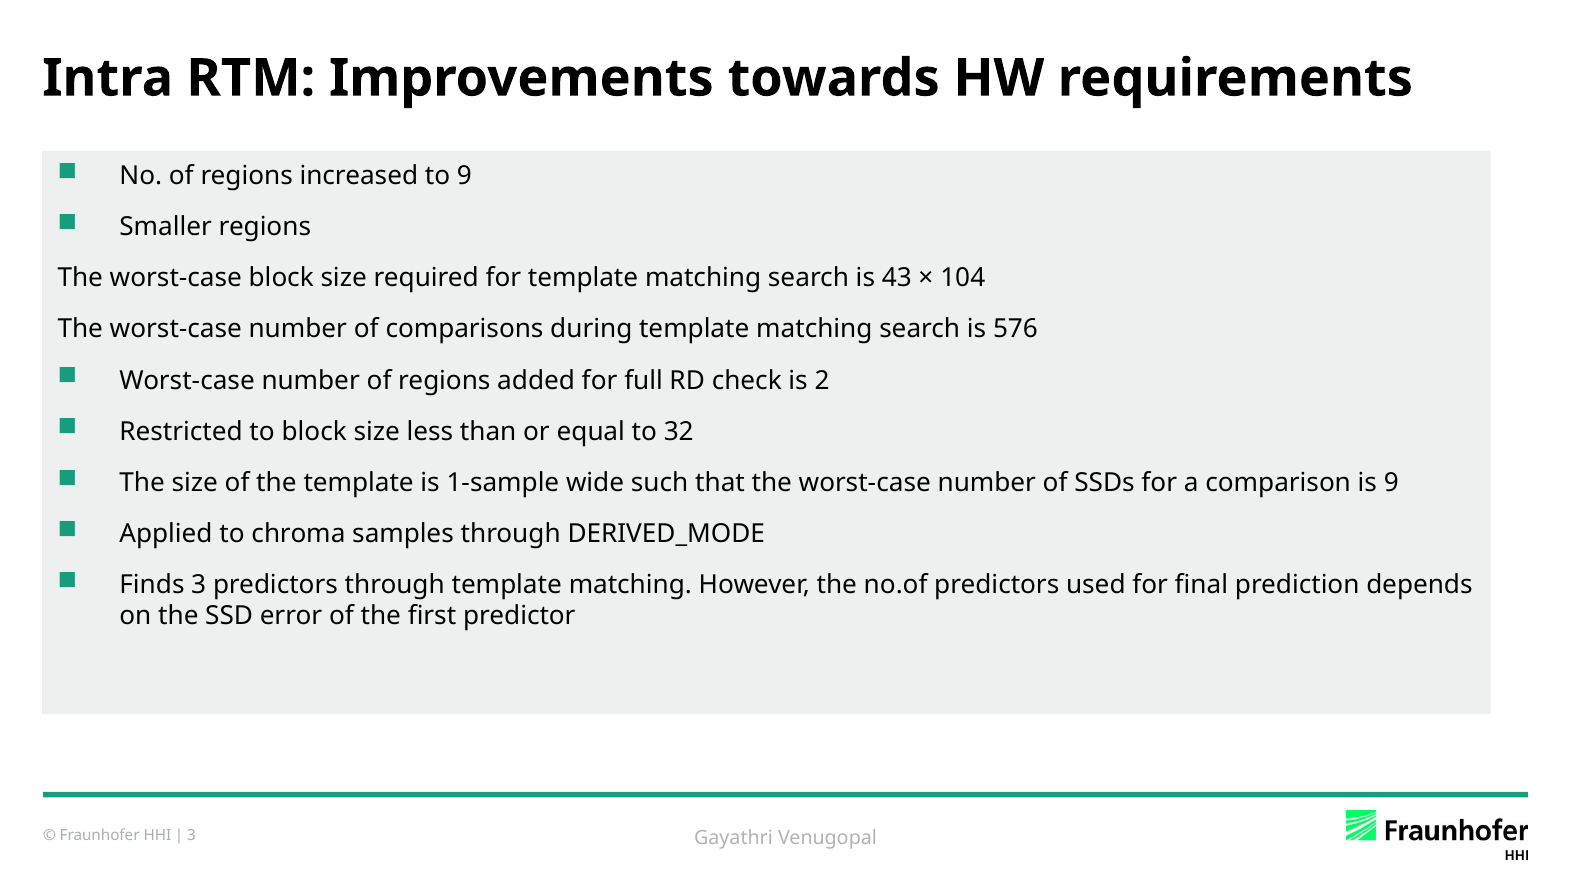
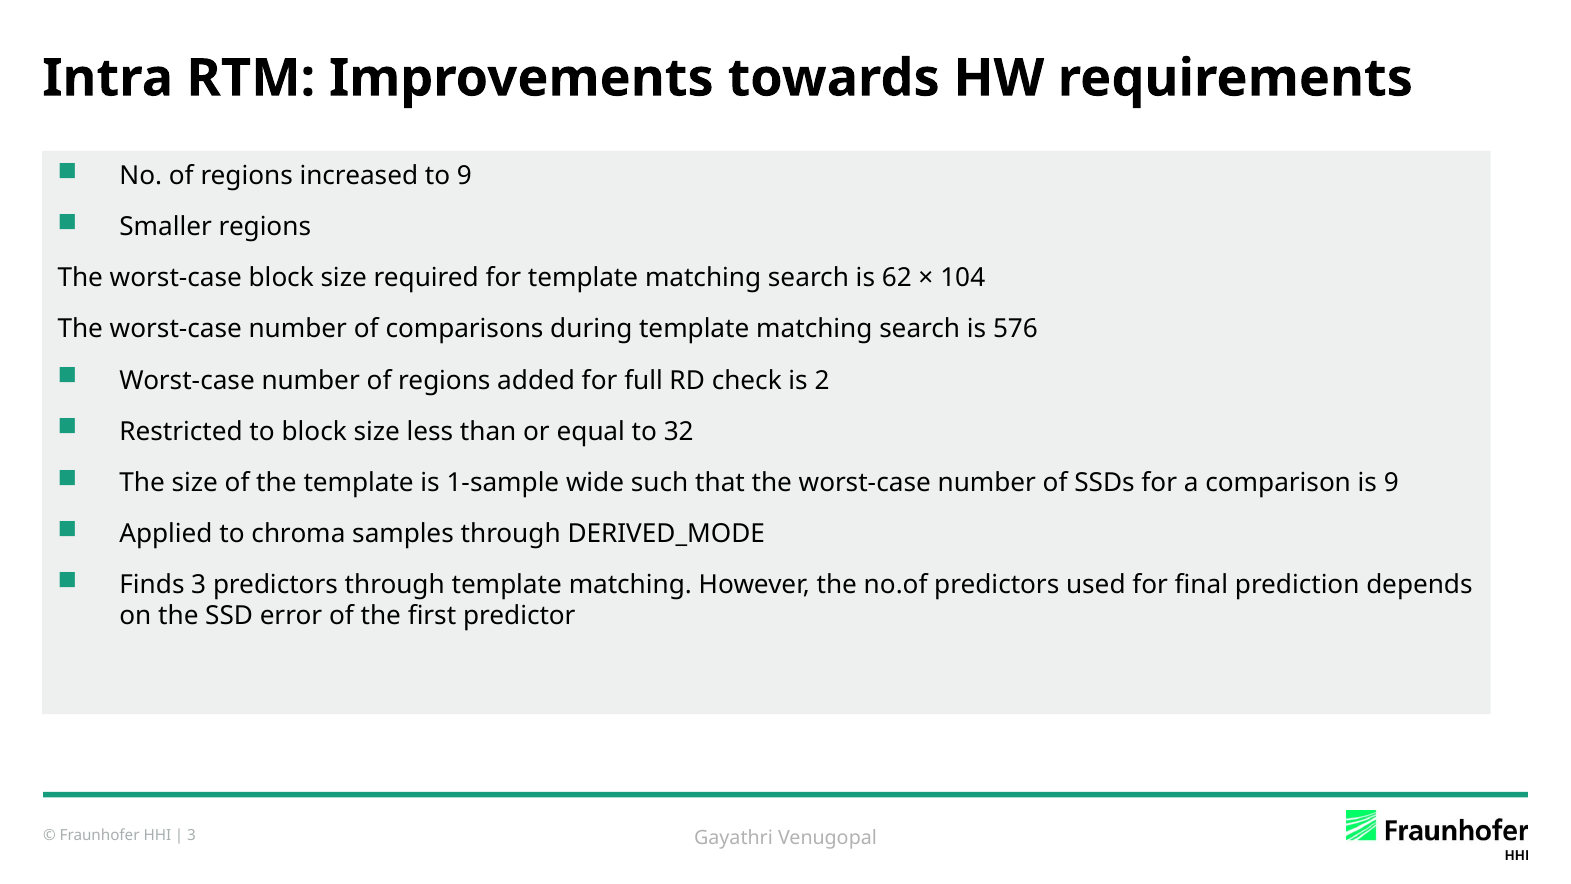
43: 43 -> 62
